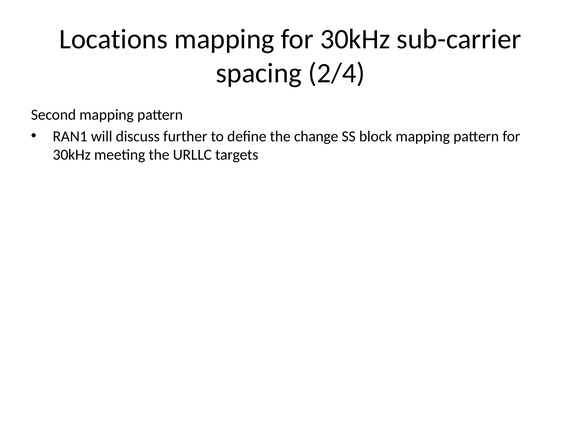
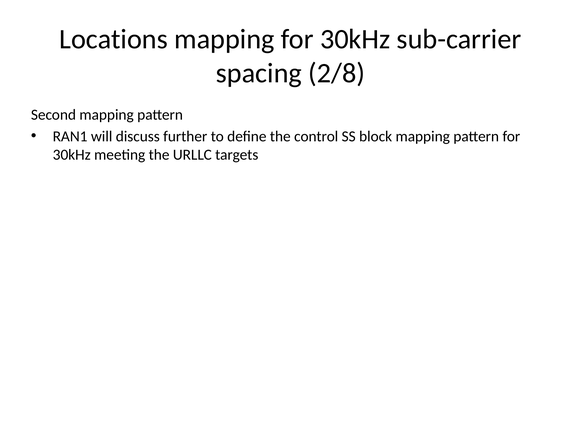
2/4: 2/4 -> 2/8
change: change -> control
